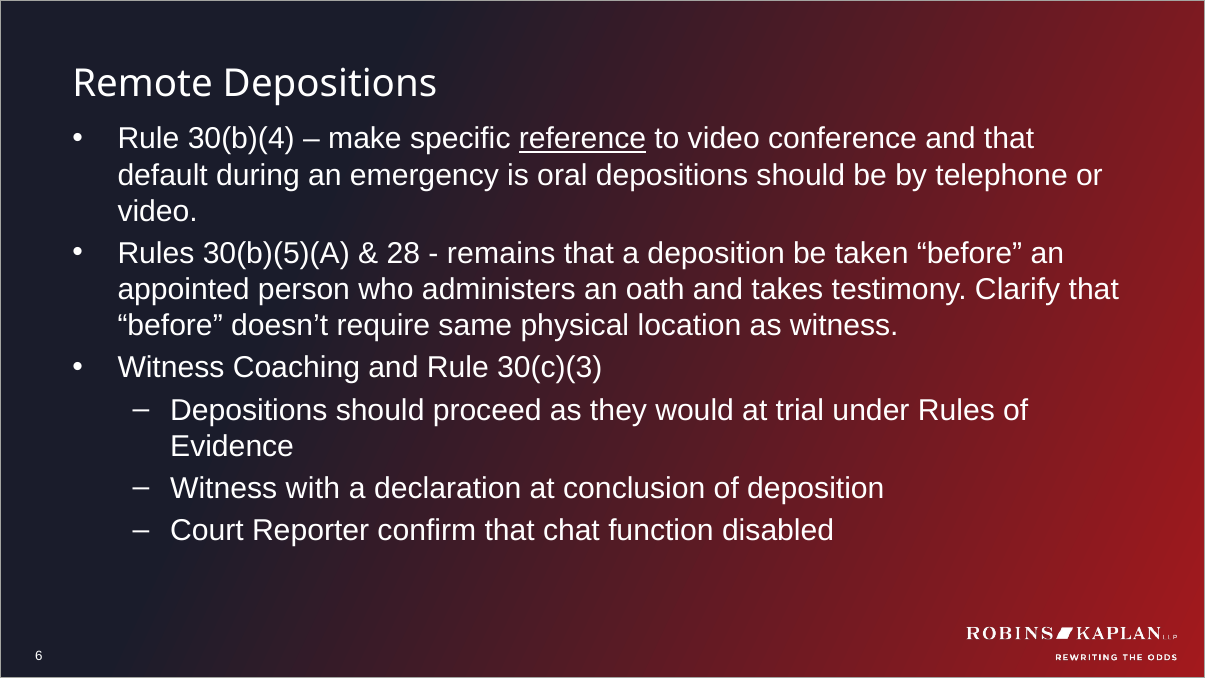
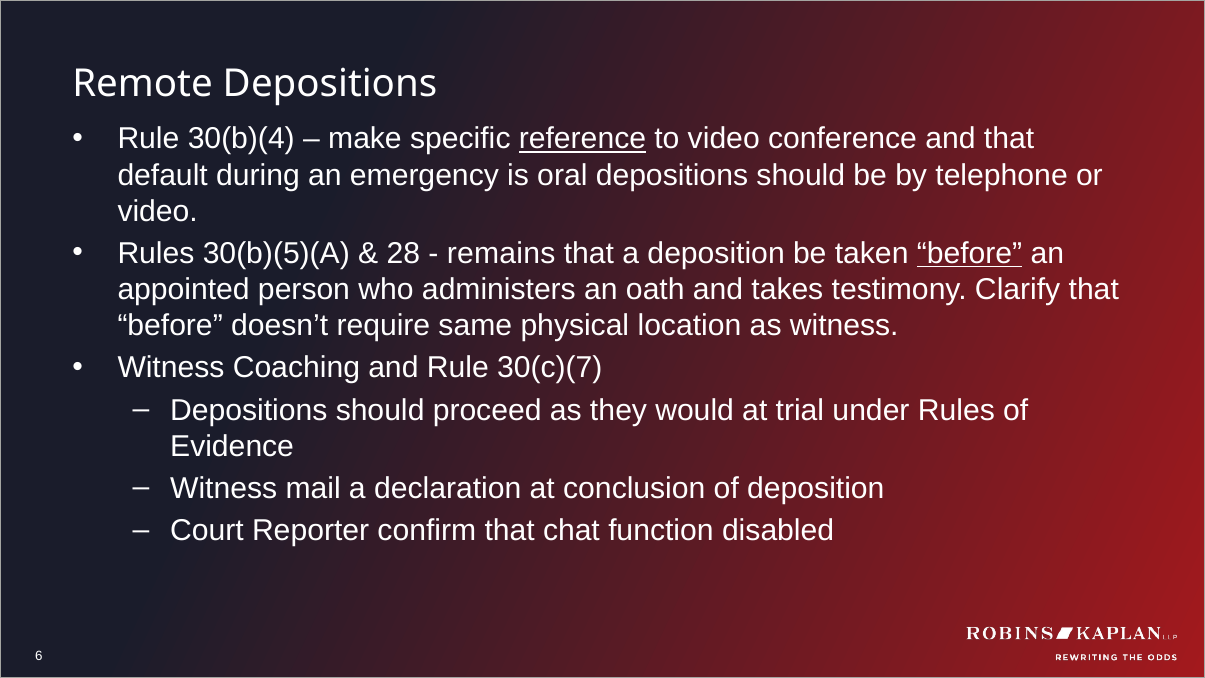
before at (970, 253) underline: none -> present
30(c)(3: 30(c)(3 -> 30(c)(7
with: with -> mail
